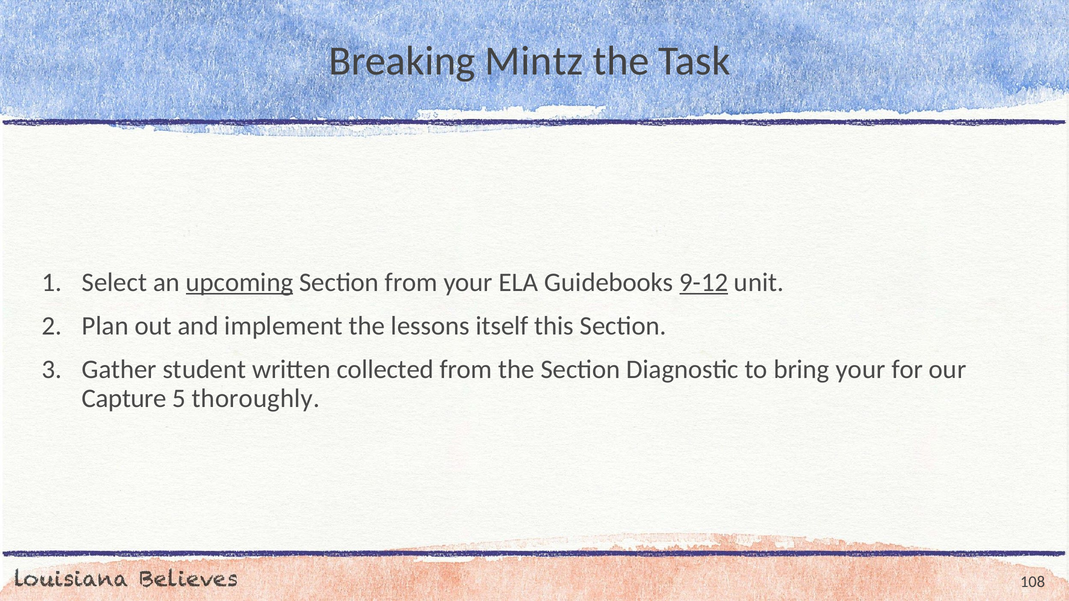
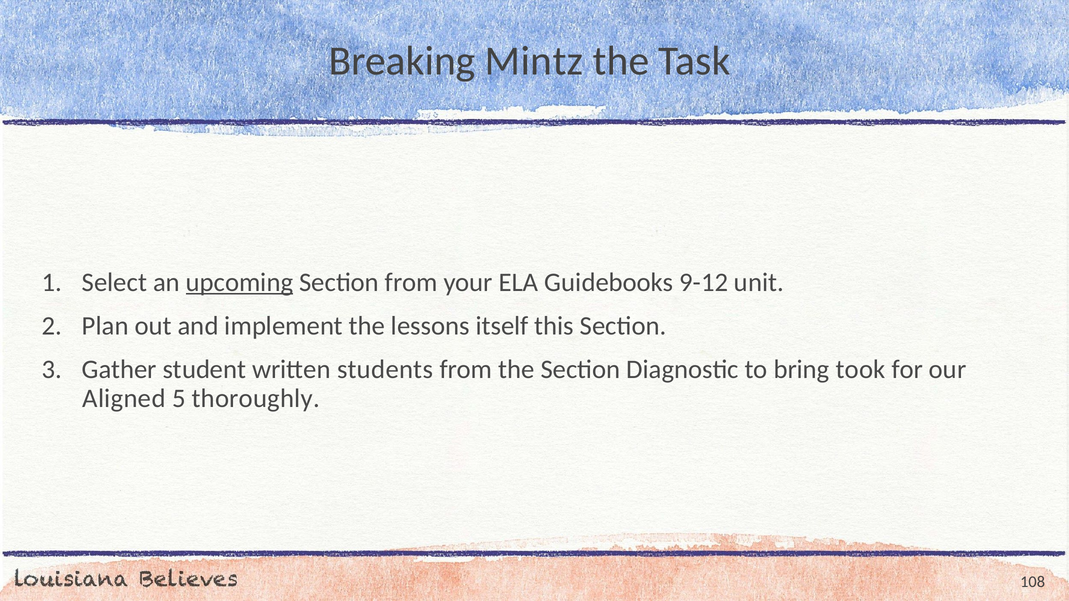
9-12 underline: present -> none
collected: collected -> students
bring your: your -> took
Capture: Capture -> Aligned
